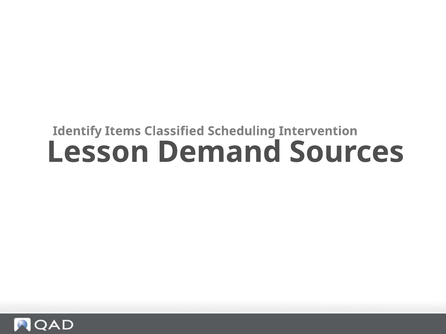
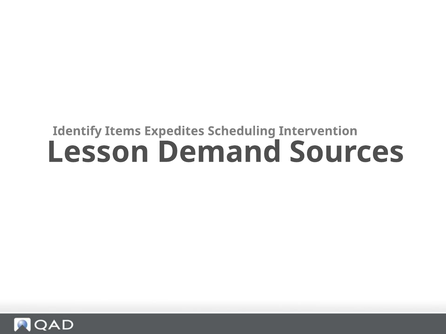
Classified: Classified -> Expedites
